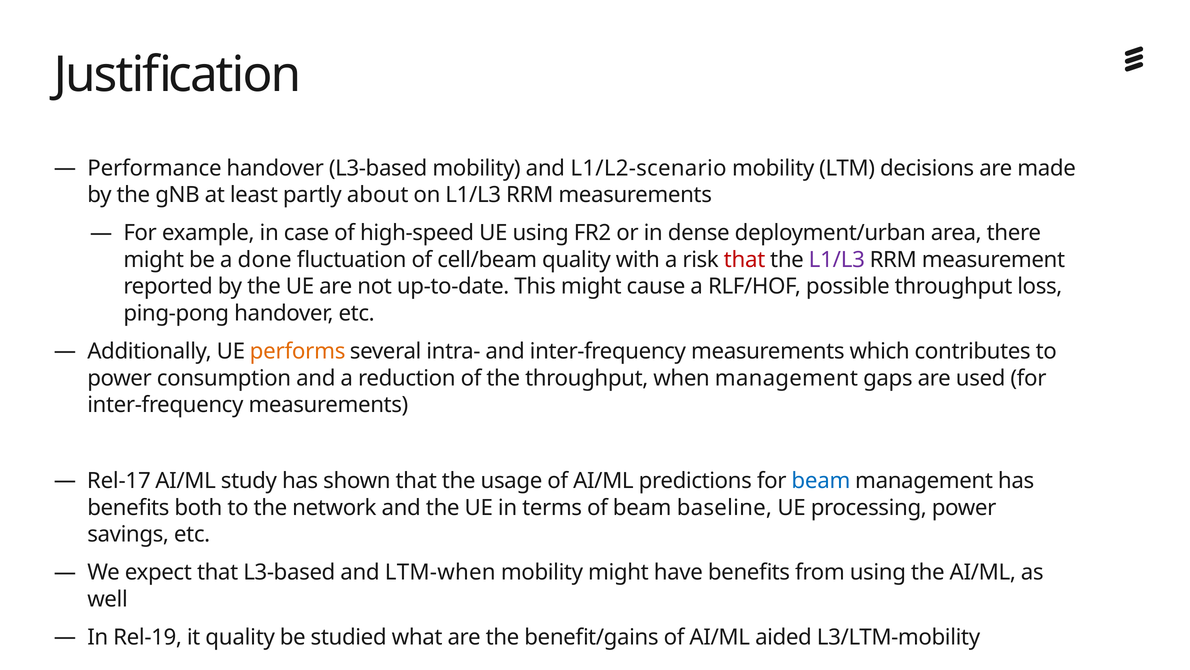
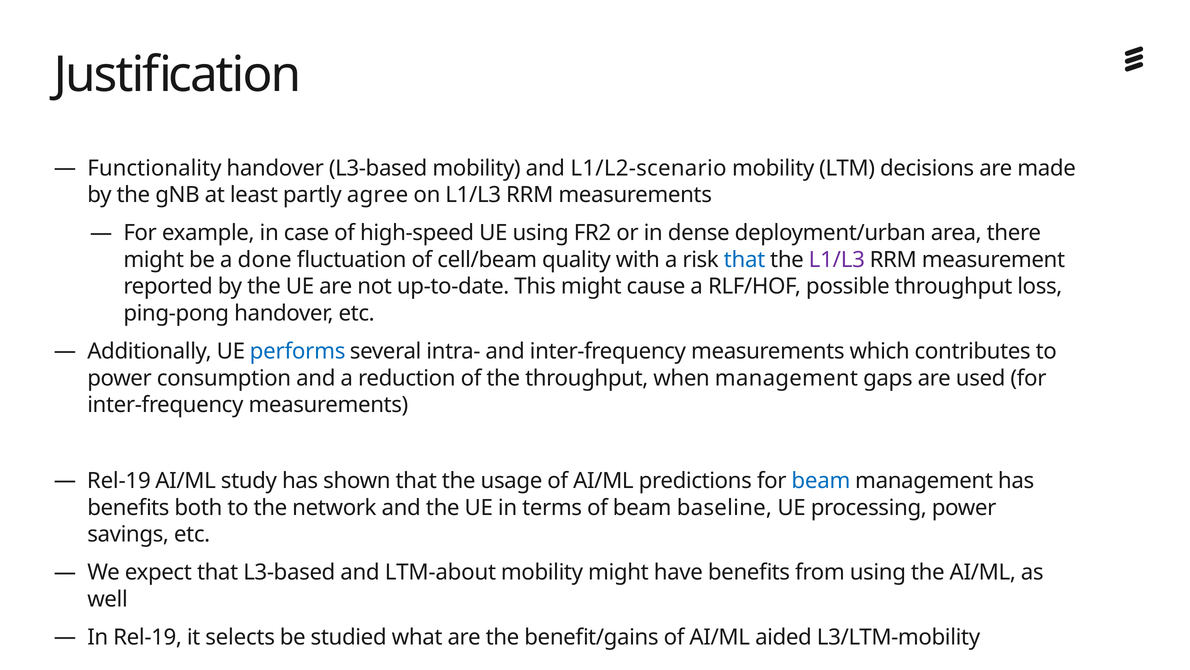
Performance: Performance -> Functionality
about: about -> agree
that at (745, 260) colour: red -> blue
performs colour: orange -> blue
Rel-17 at (119, 480): Rel-17 -> Rel-19
LTM-when: LTM-when -> LTM-about
it quality: quality -> selects
